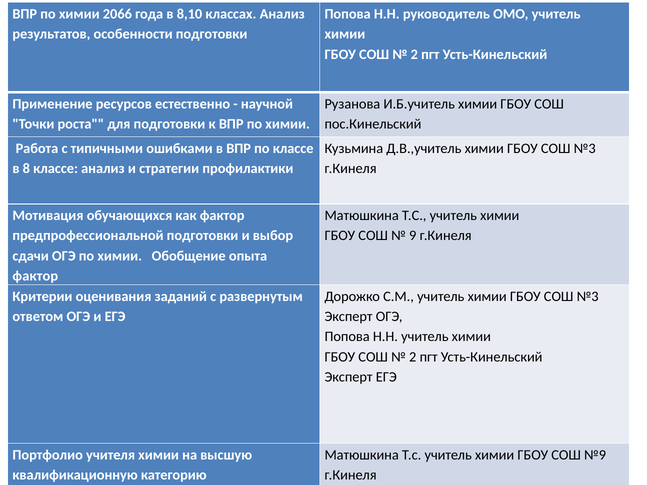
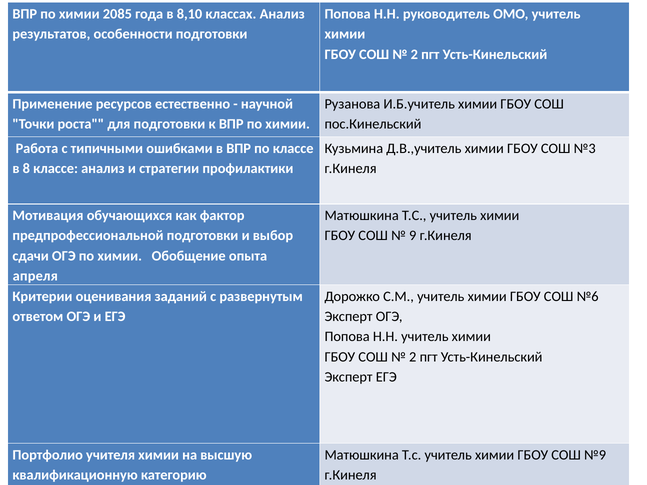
2066: 2066 -> 2085
фактор at (35, 276): фактор -> апреля
№3 at (588, 296): №3 -> №6
